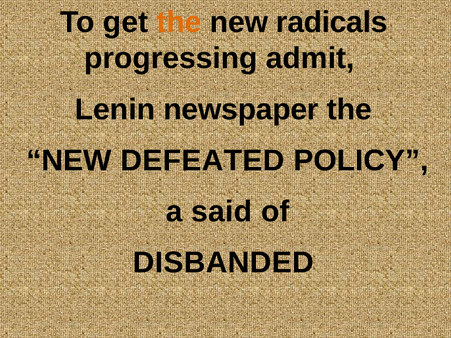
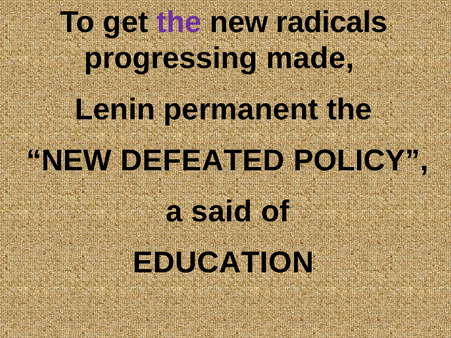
the at (179, 22) colour: orange -> purple
admit: admit -> made
newspaper: newspaper -> permanent
DISBANDED: DISBANDED -> EDUCATION
